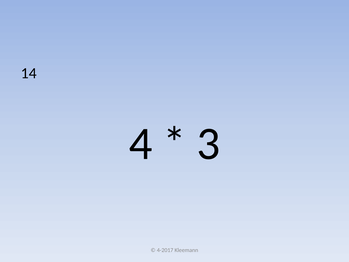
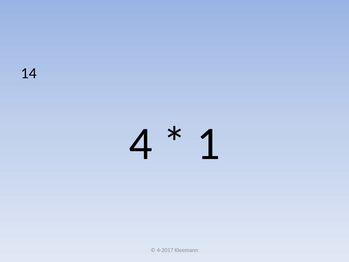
3: 3 -> 1
